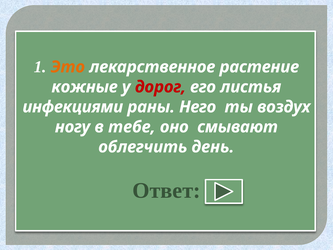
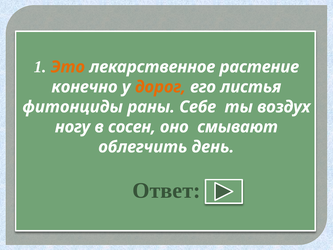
кожные: кожные -> конечно
дорог colour: red -> orange
инфекциями: инфекциями -> фитонциды
Него: Него -> Себе
тебе: тебе -> сосен
